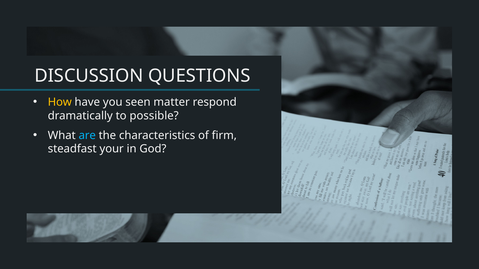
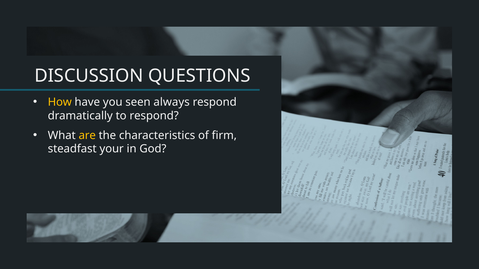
matter: matter -> always
to possible: possible -> respond
are colour: light blue -> yellow
